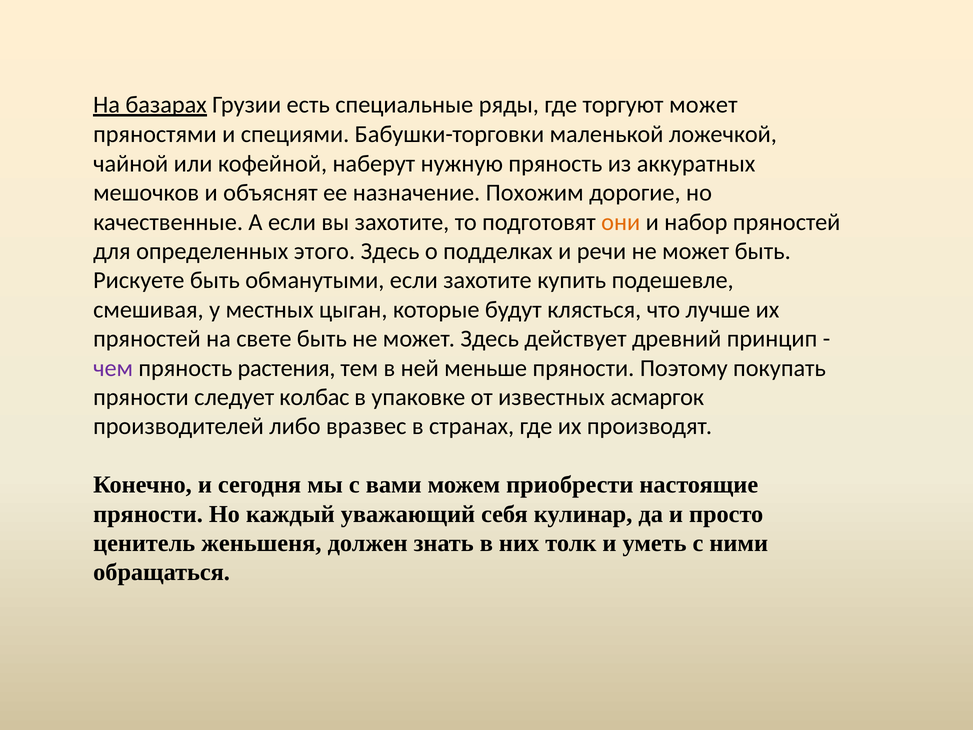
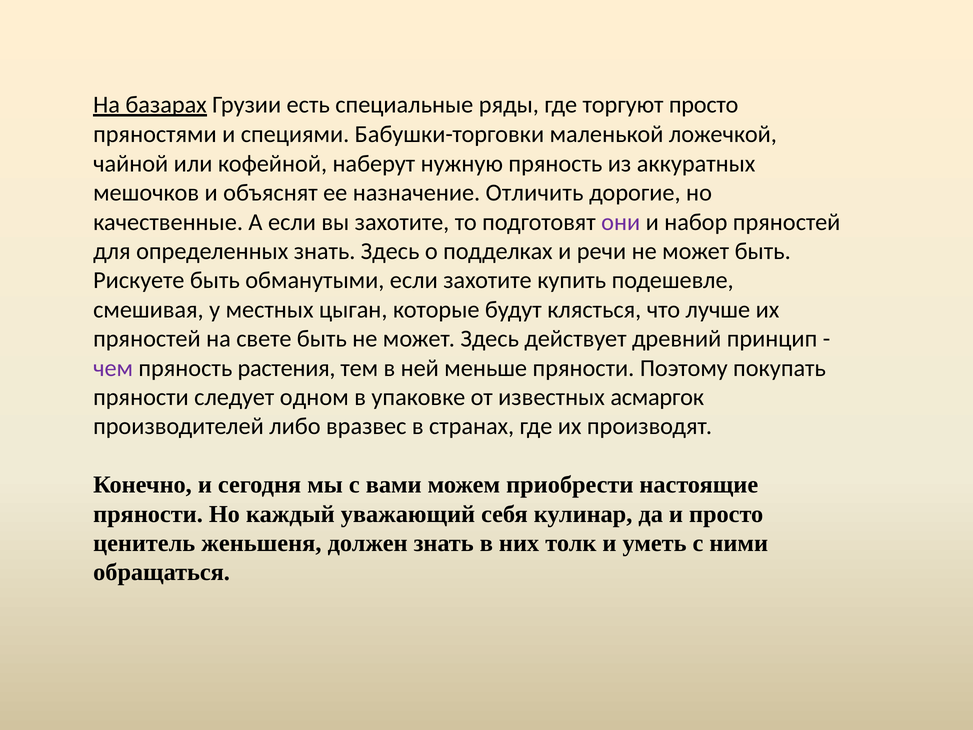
торгуют может: может -> просто
Похожим: Похожим -> Отличить
они colour: orange -> purple
определенных этого: этого -> знать
колбас: колбас -> одном
